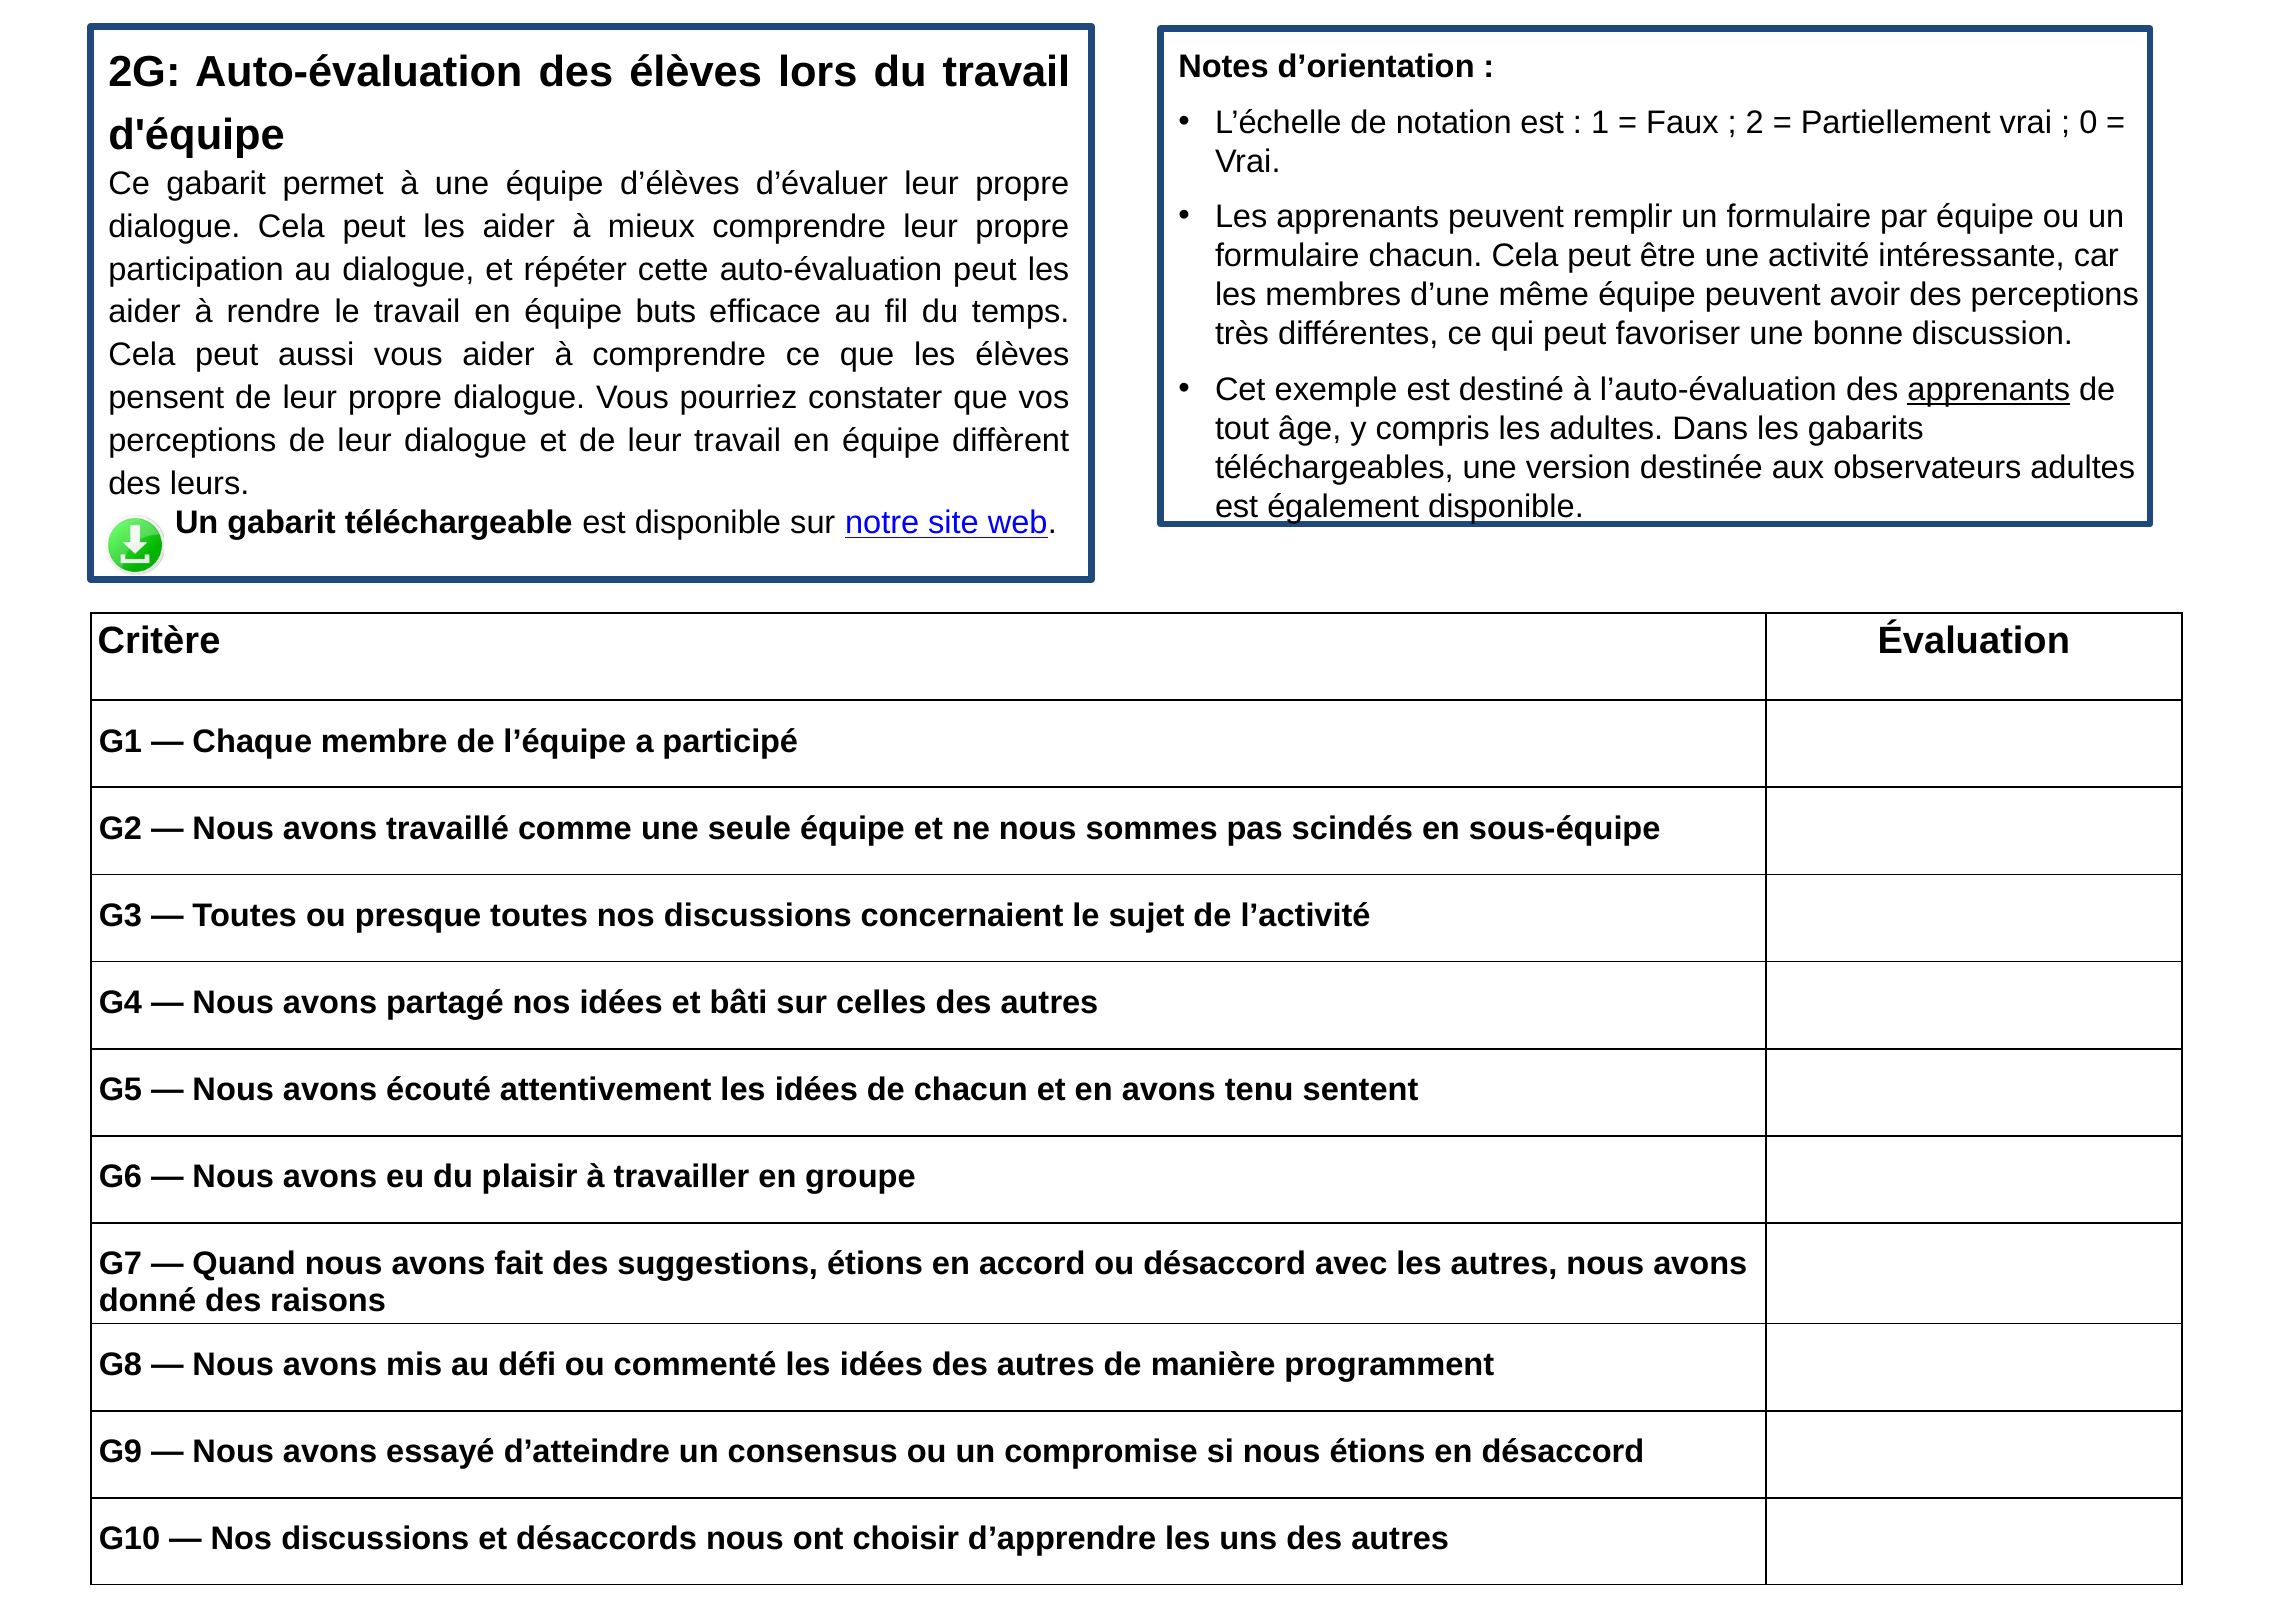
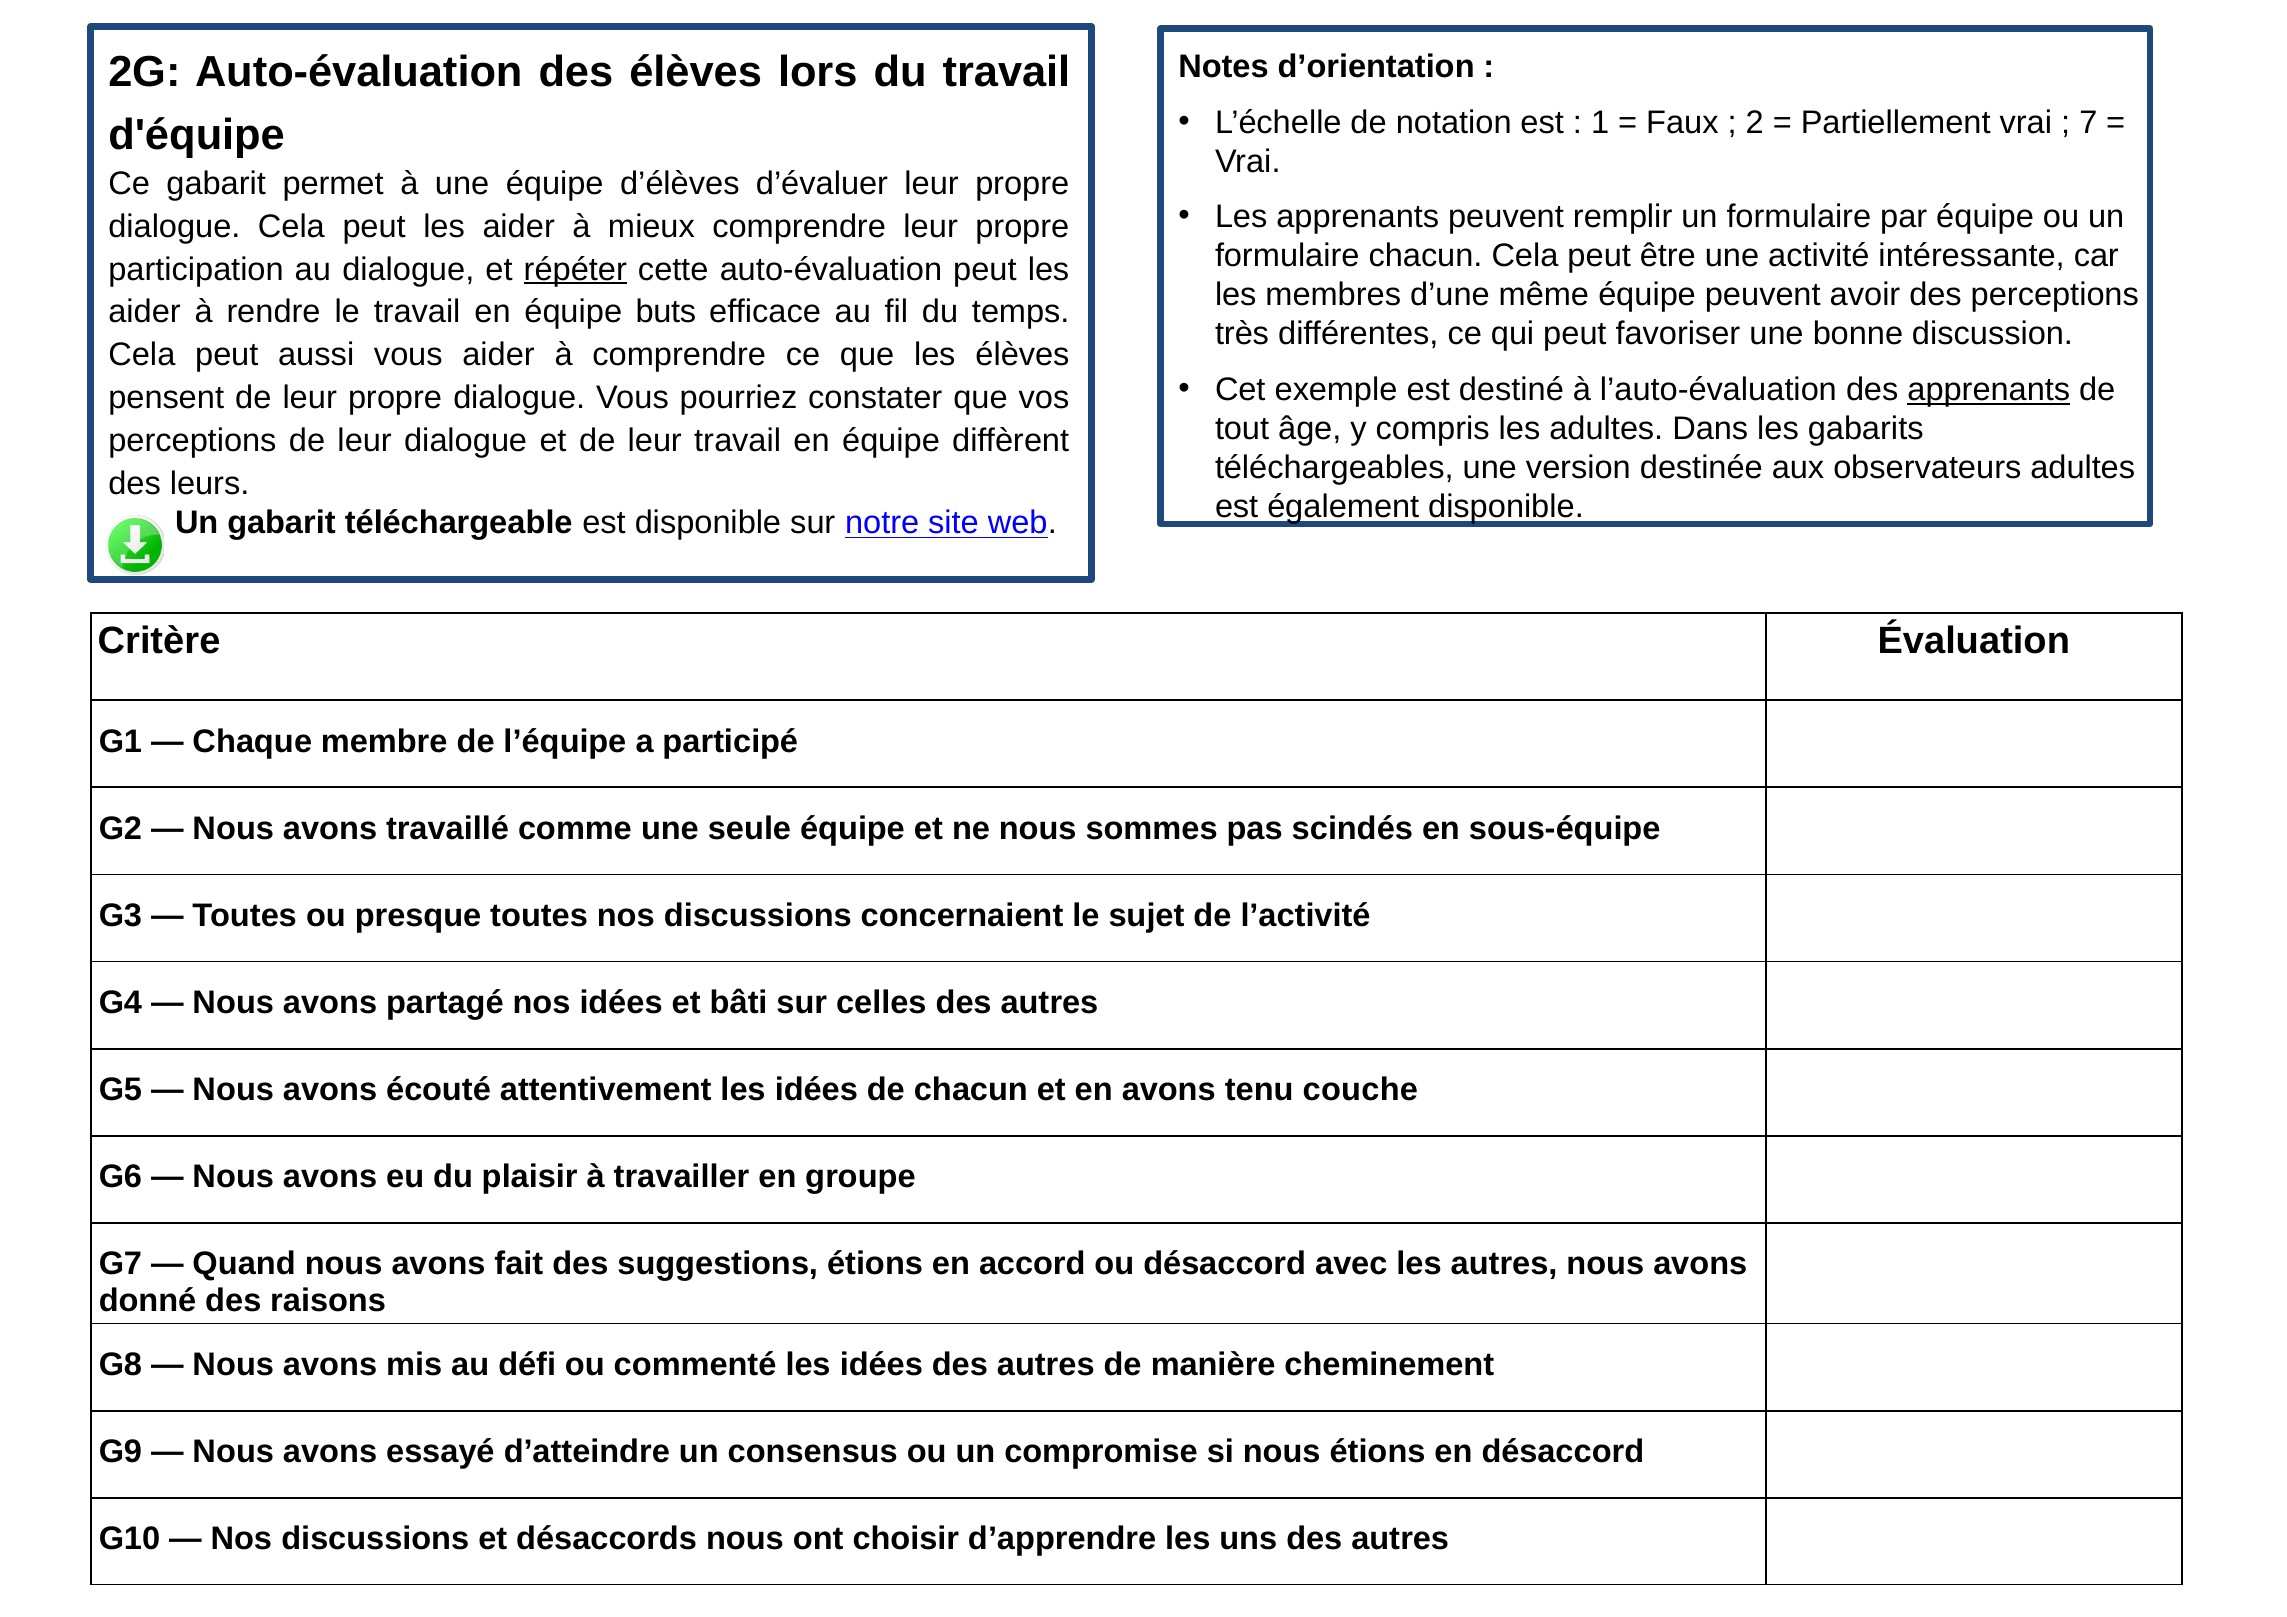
0: 0 -> 7
répéter underline: none -> present
sentent: sentent -> couche
programment: programment -> cheminement
